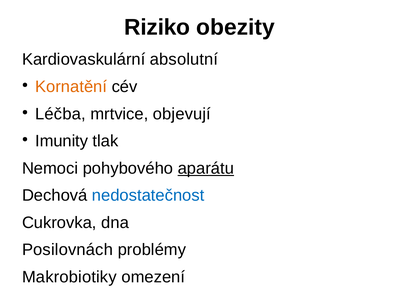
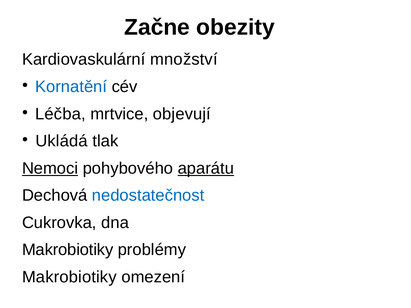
Riziko: Riziko -> Začne
absolutní: absolutní -> množství
Kornatění colour: orange -> blue
Imunity: Imunity -> Ukládá
Nemoci underline: none -> present
Posilovnách at (68, 250): Posilovnách -> Makrobiotiky
